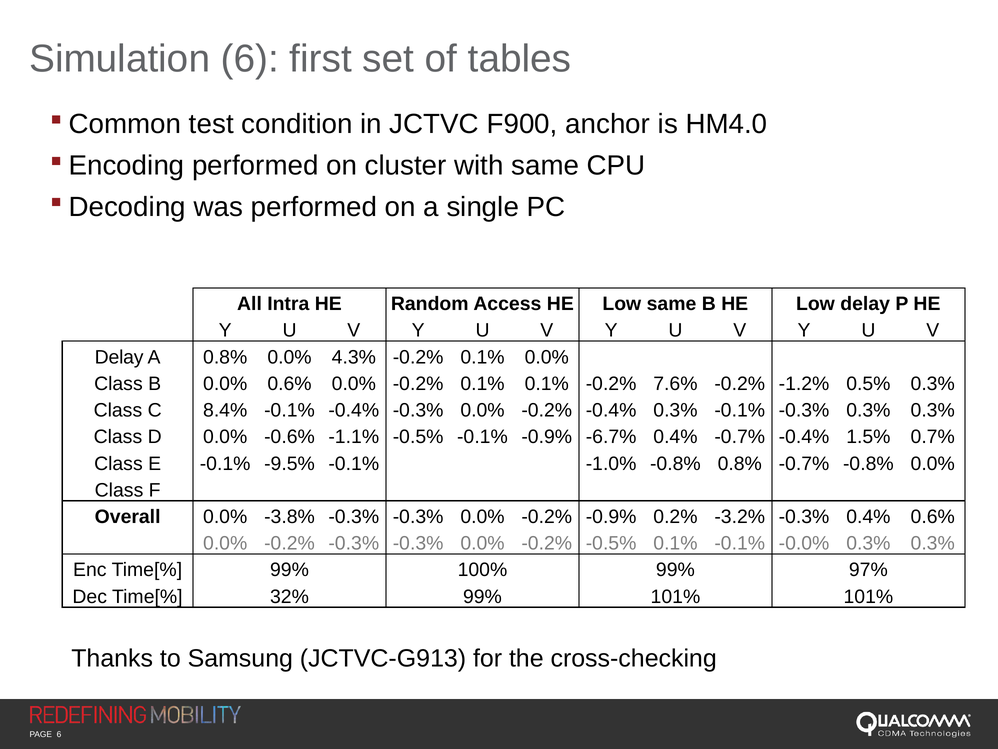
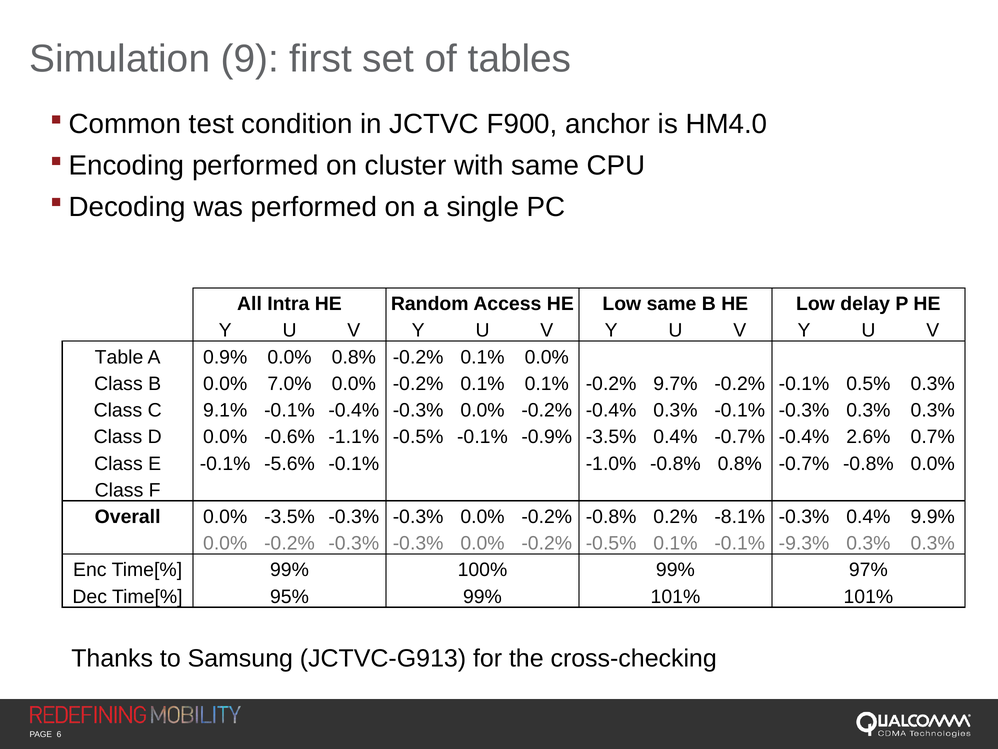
Simulation 6: 6 -> 9
Delay at (119, 357): Delay -> Table
A 0.8%: 0.8% -> 0.9%
0.0% 4.3%: 4.3% -> 0.8%
0.0% 0.6%: 0.6% -> 7.0%
7.6%: 7.6% -> 9.7%
-0.2% -1.2%: -1.2% -> -0.1%
8.4%: 8.4% -> 9.1%
-0.9% -6.7%: -6.7% -> -3.5%
1.5%: 1.5% -> 2.6%
-9.5%: -9.5% -> -5.6%
0.0% -3.8%: -3.8% -> -3.5%
-0.2% -0.9%: -0.9% -> -0.8%
-3.2%: -3.2% -> -8.1%
0.4% 0.6%: 0.6% -> 9.9%
-0.0%: -0.0% -> -9.3%
32%: 32% -> 95%
